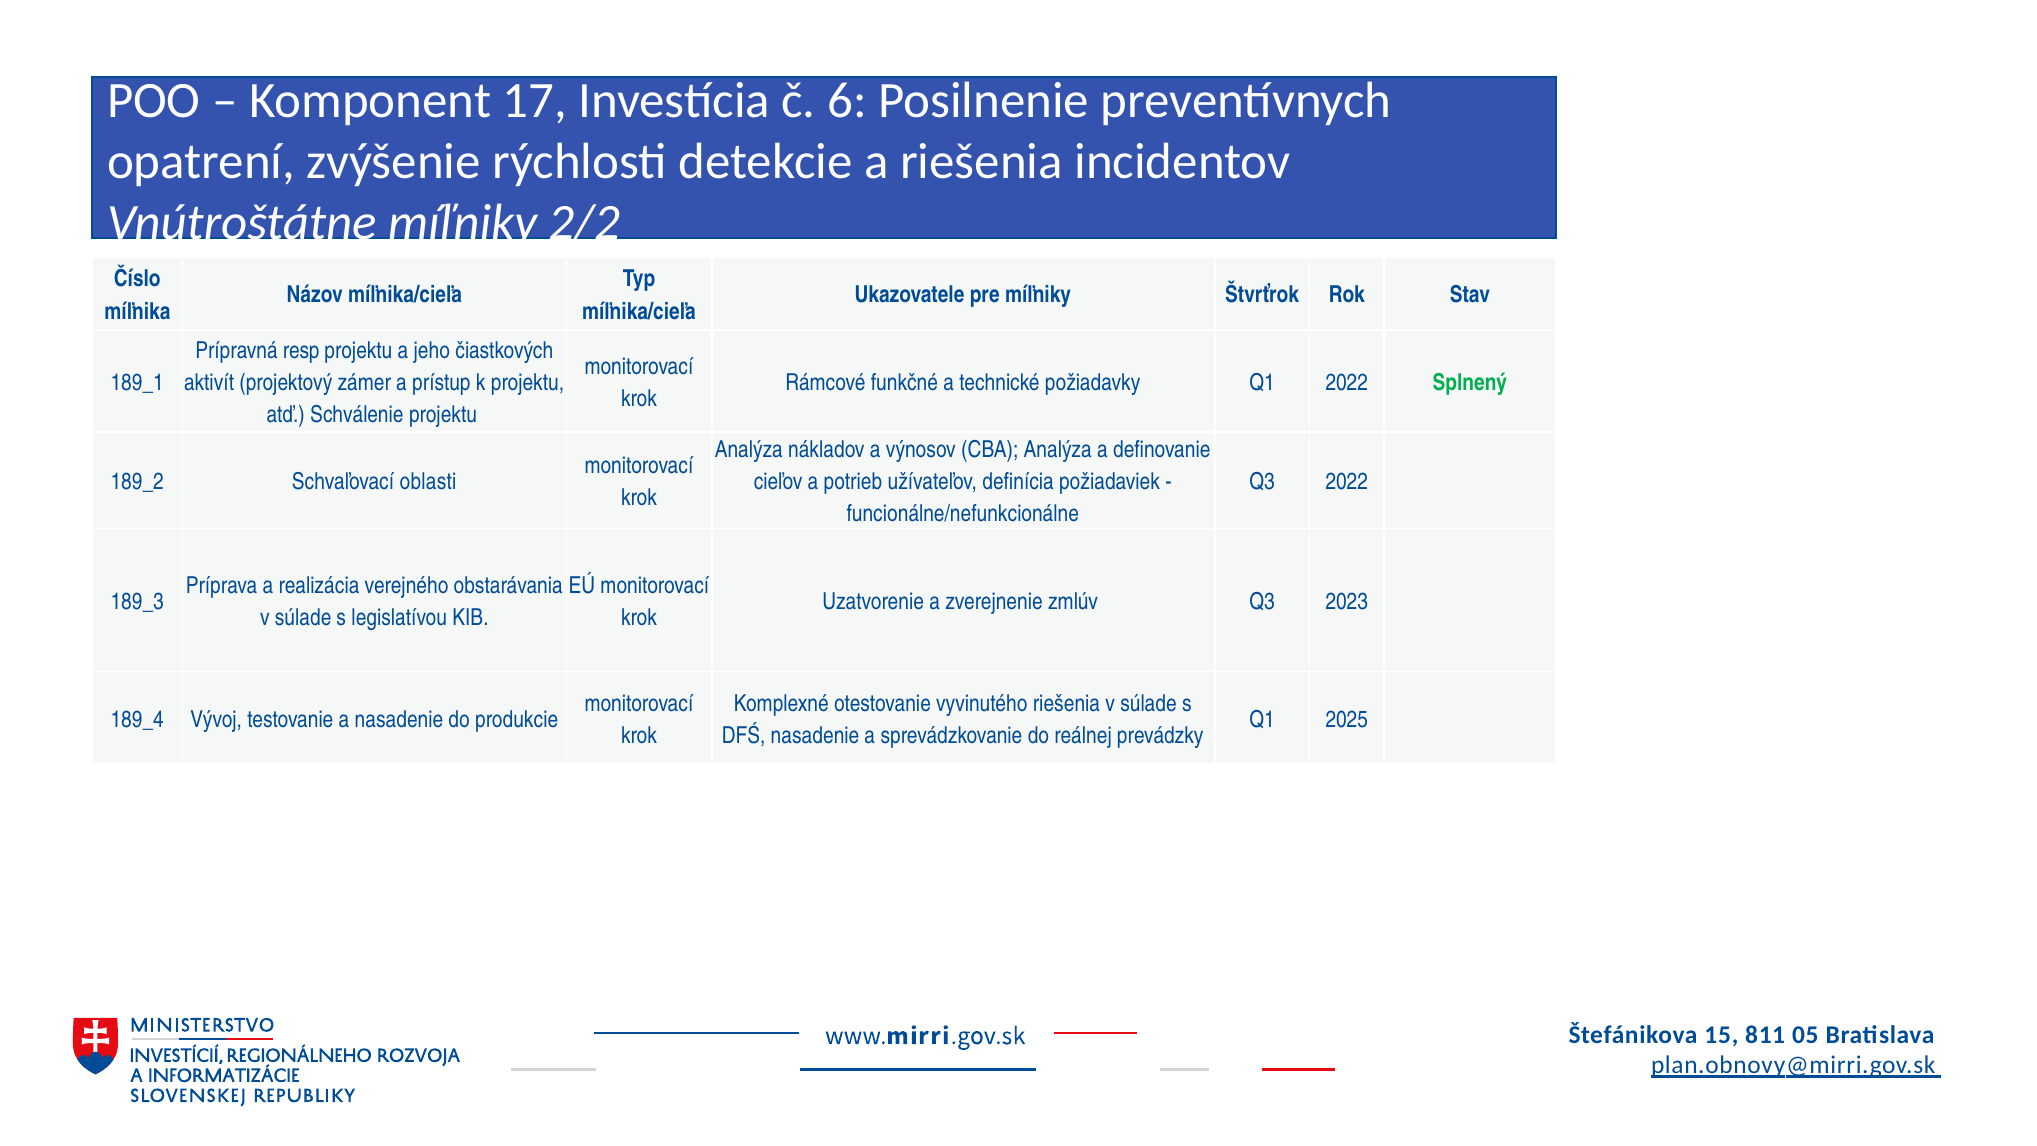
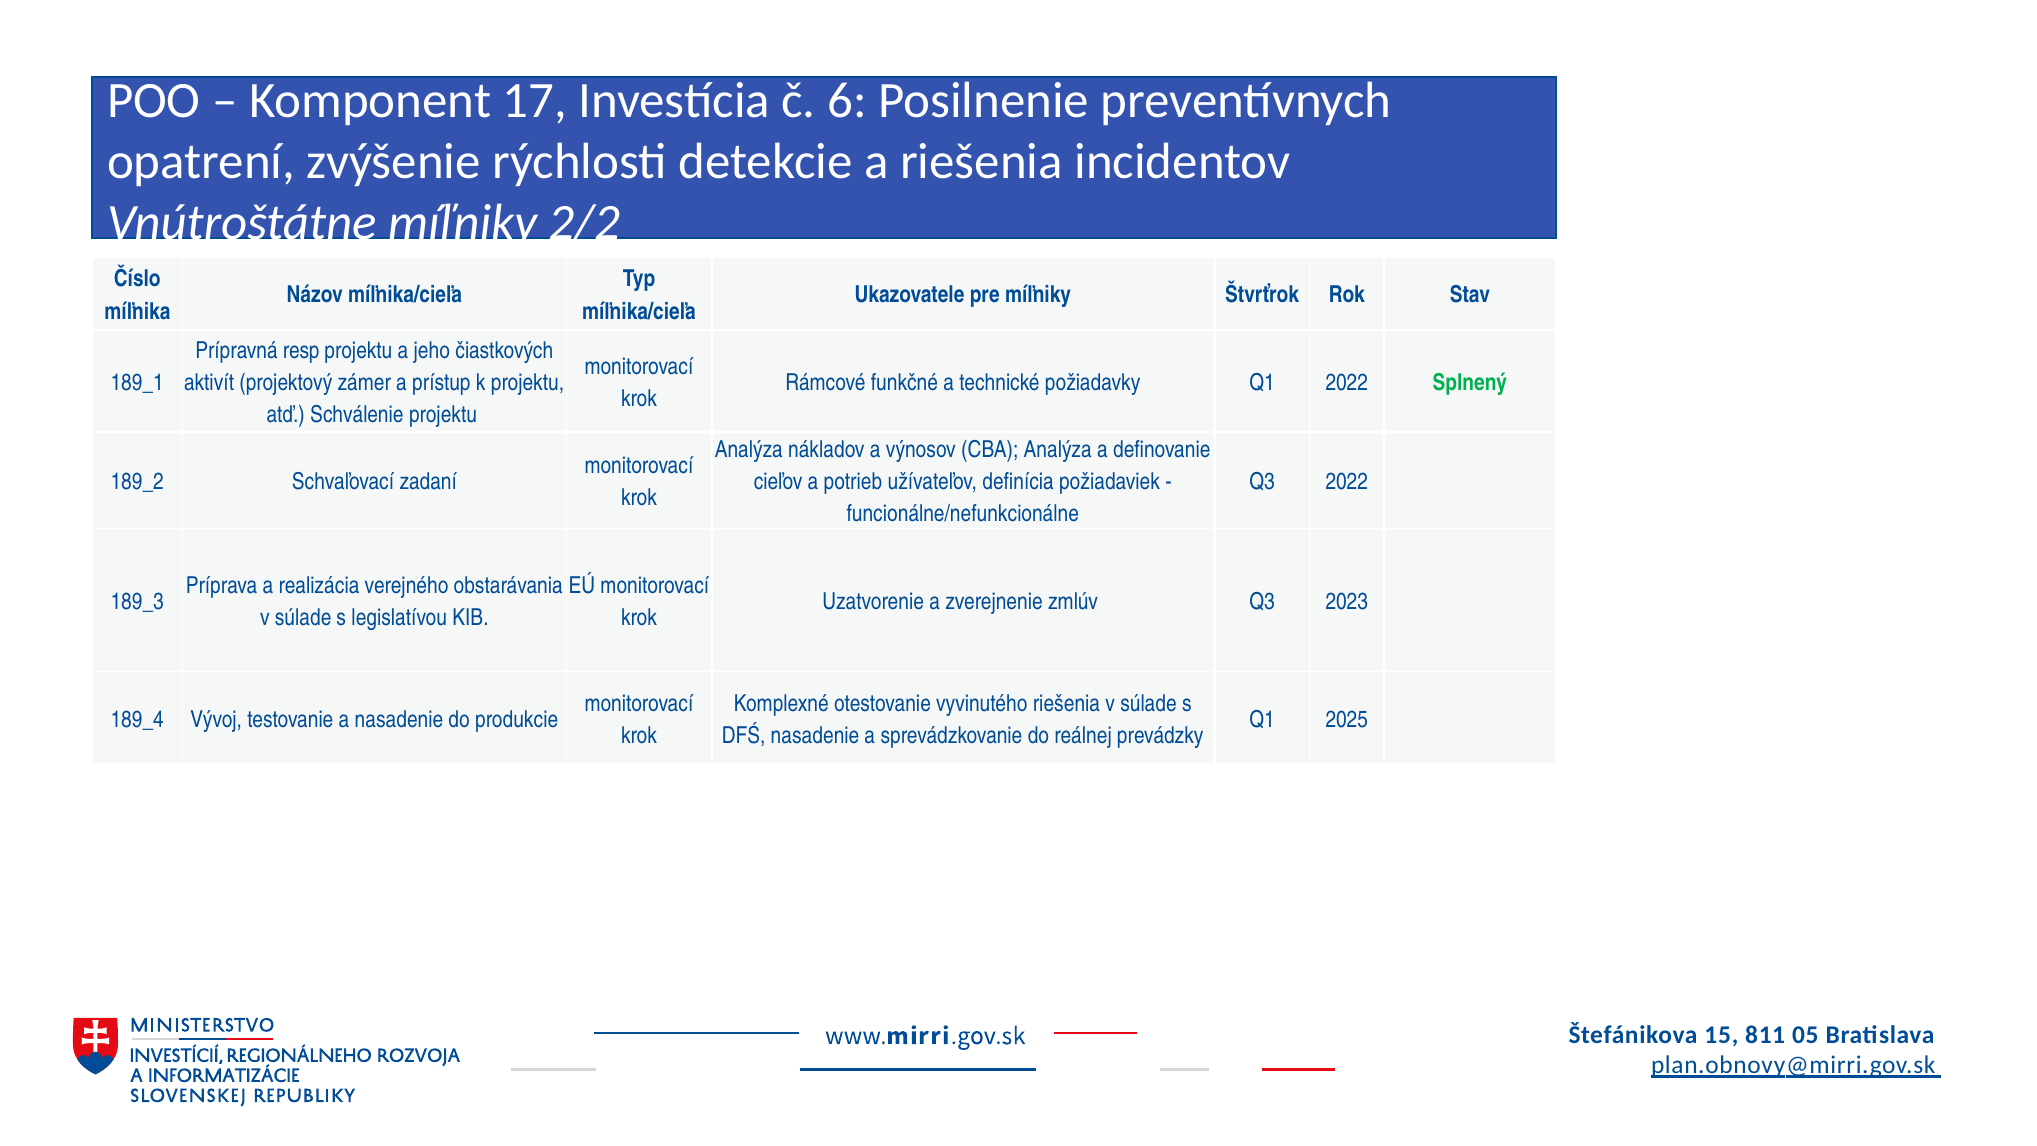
oblasti: oblasti -> zadaní
